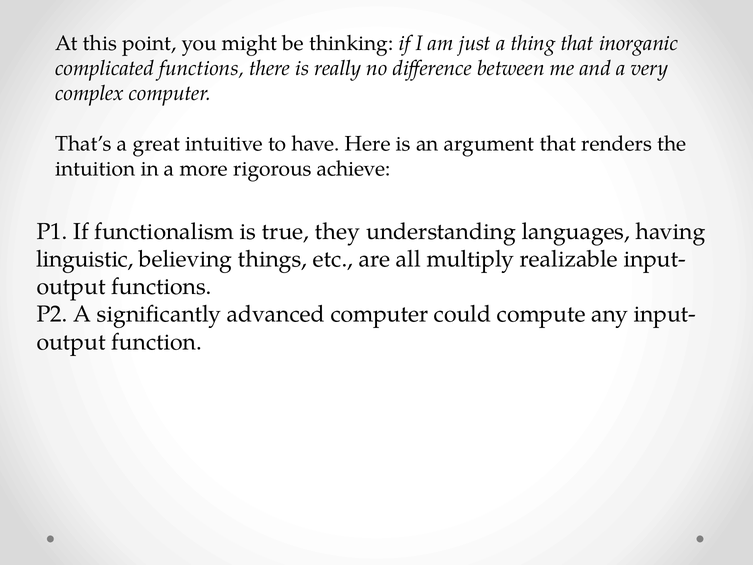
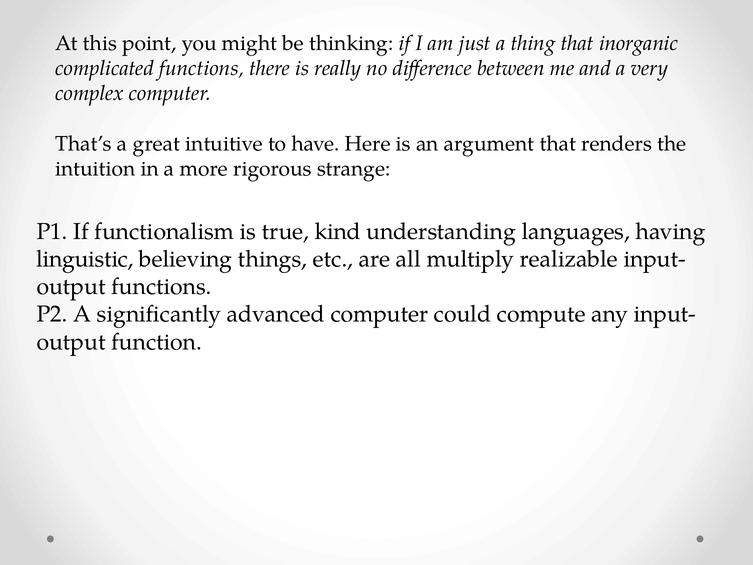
achieve: achieve -> strange
they: they -> kind
